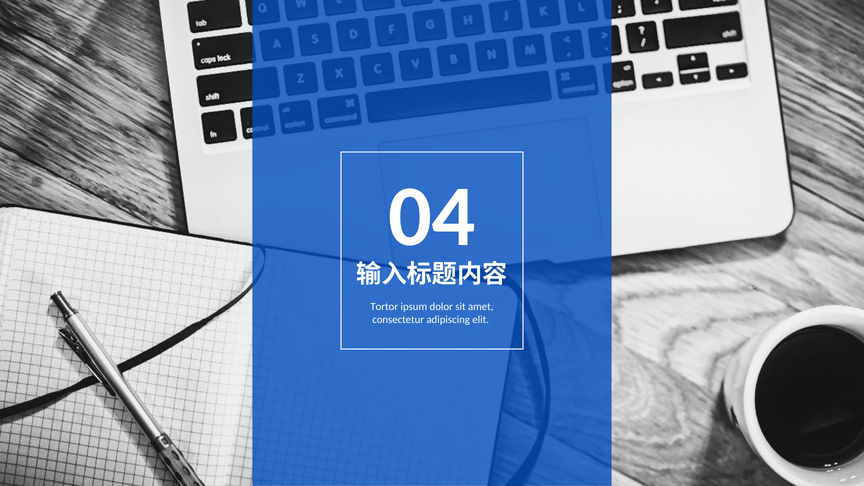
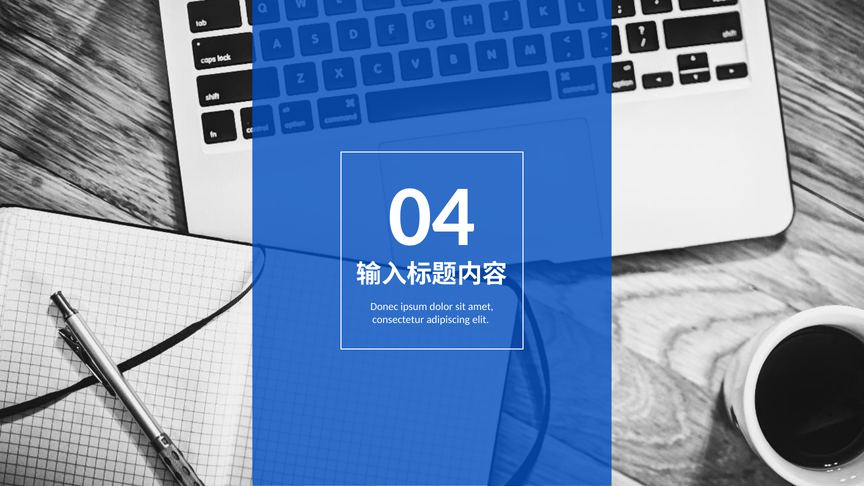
Tortor: Tortor -> Donec
